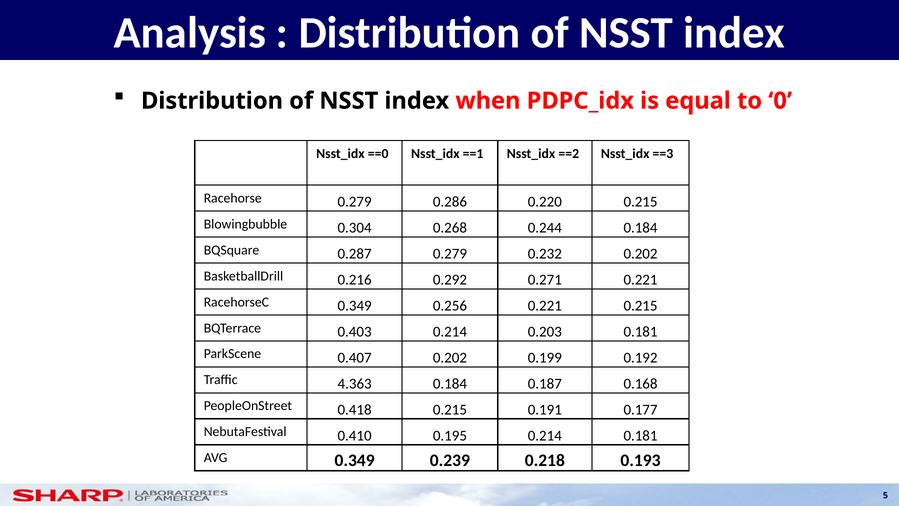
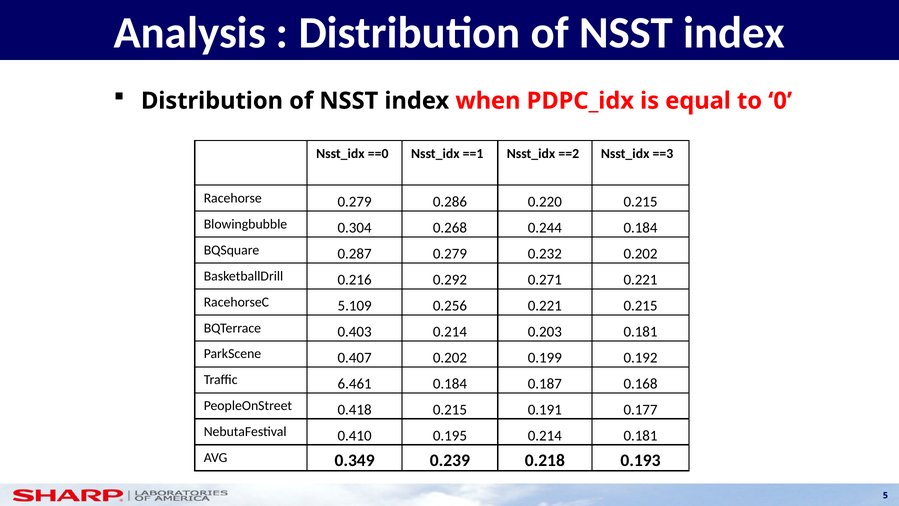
RacehorseC 0.349: 0.349 -> 5.109
4.363: 4.363 -> 6.461
